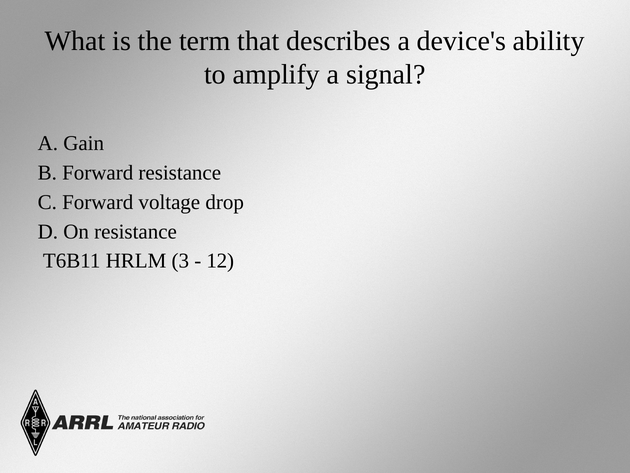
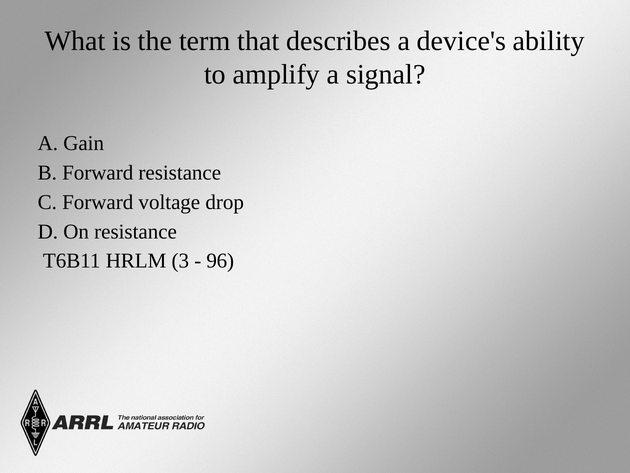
12: 12 -> 96
